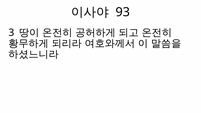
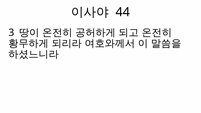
93: 93 -> 44
